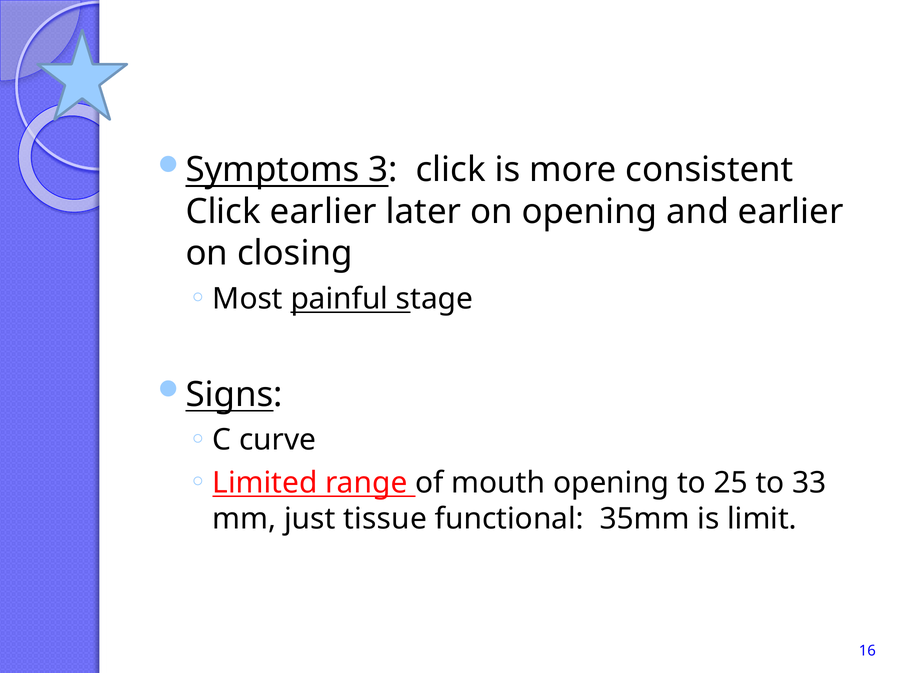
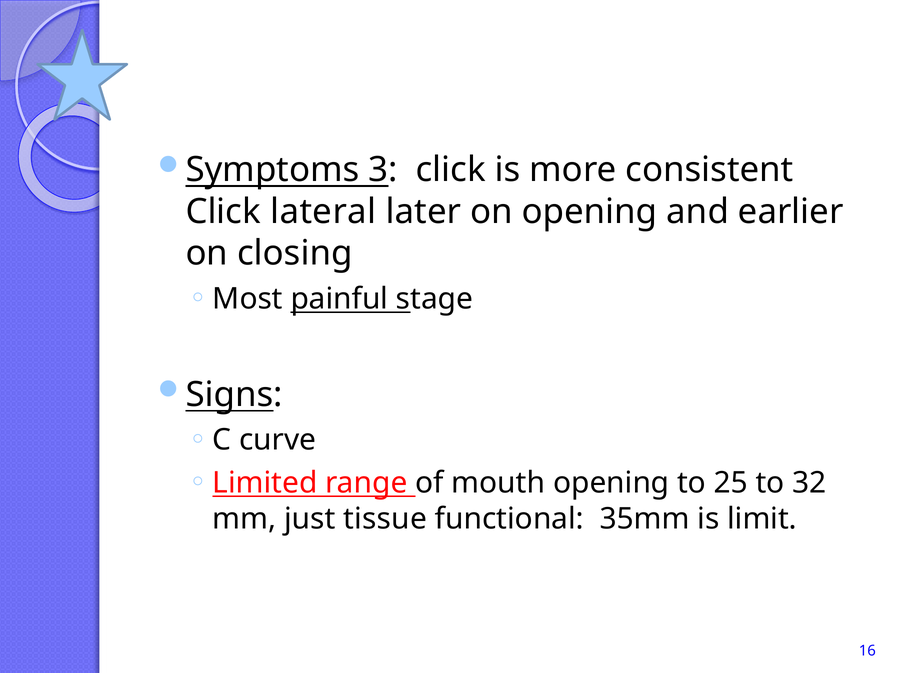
Click earlier: earlier -> lateral
33: 33 -> 32
